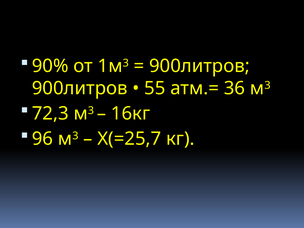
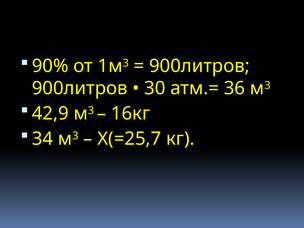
55: 55 -> 30
72,3: 72,3 -> 42,9
96: 96 -> 34
